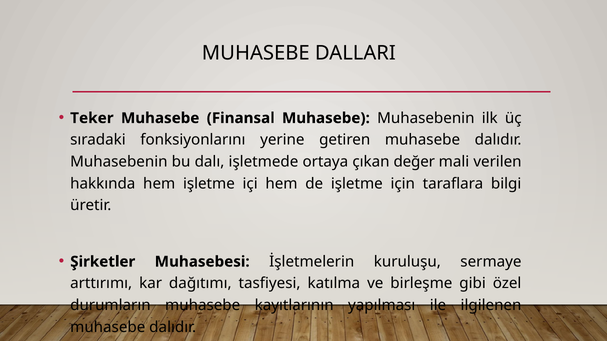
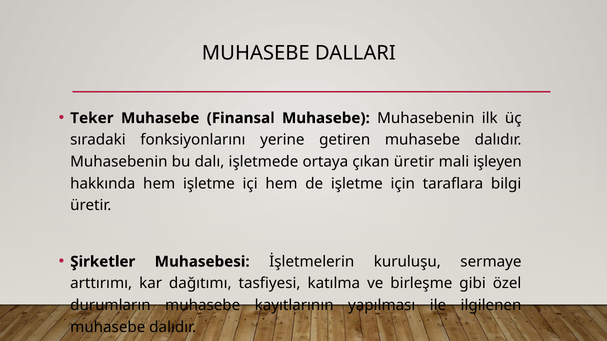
çıkan değer: değer -> üretir
verilen: verilen -> işleyen
